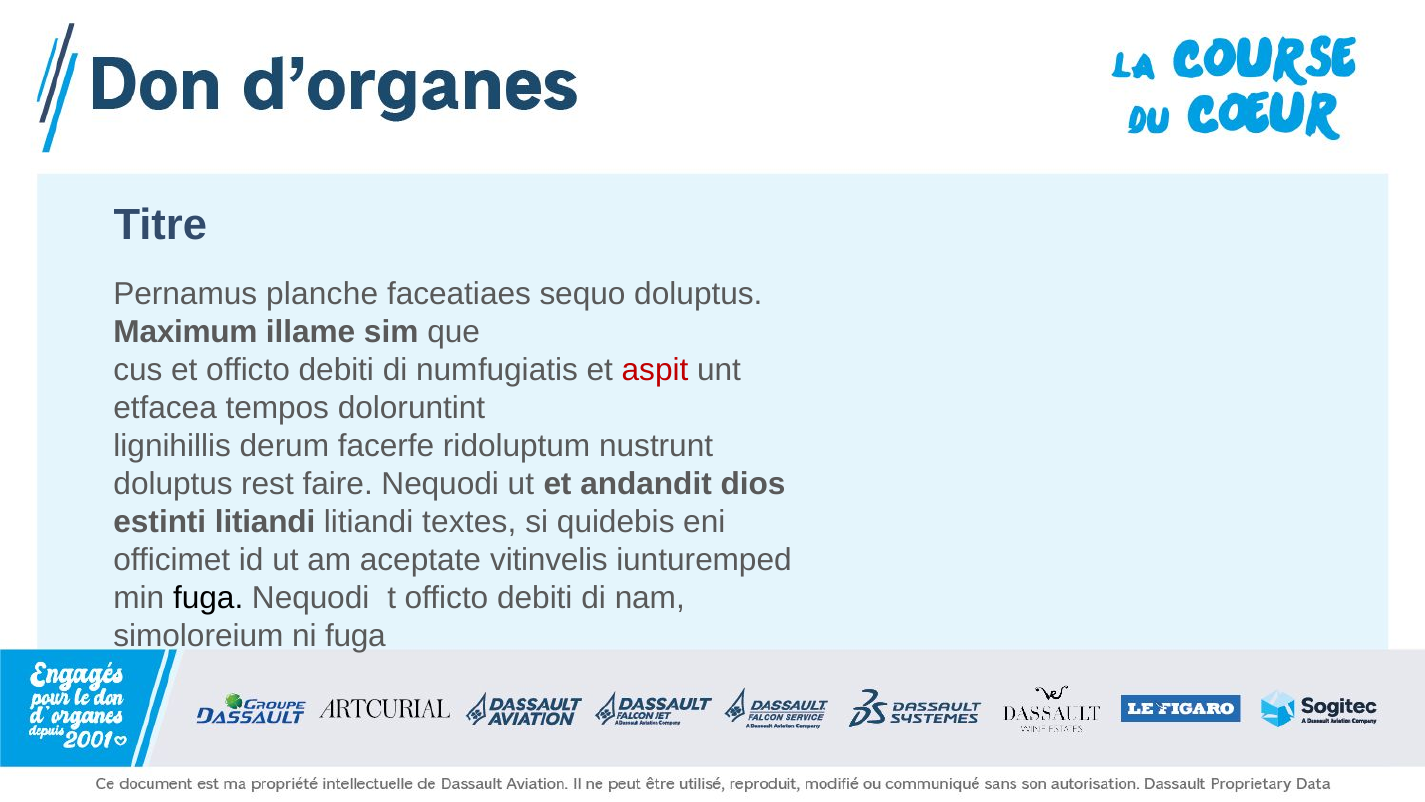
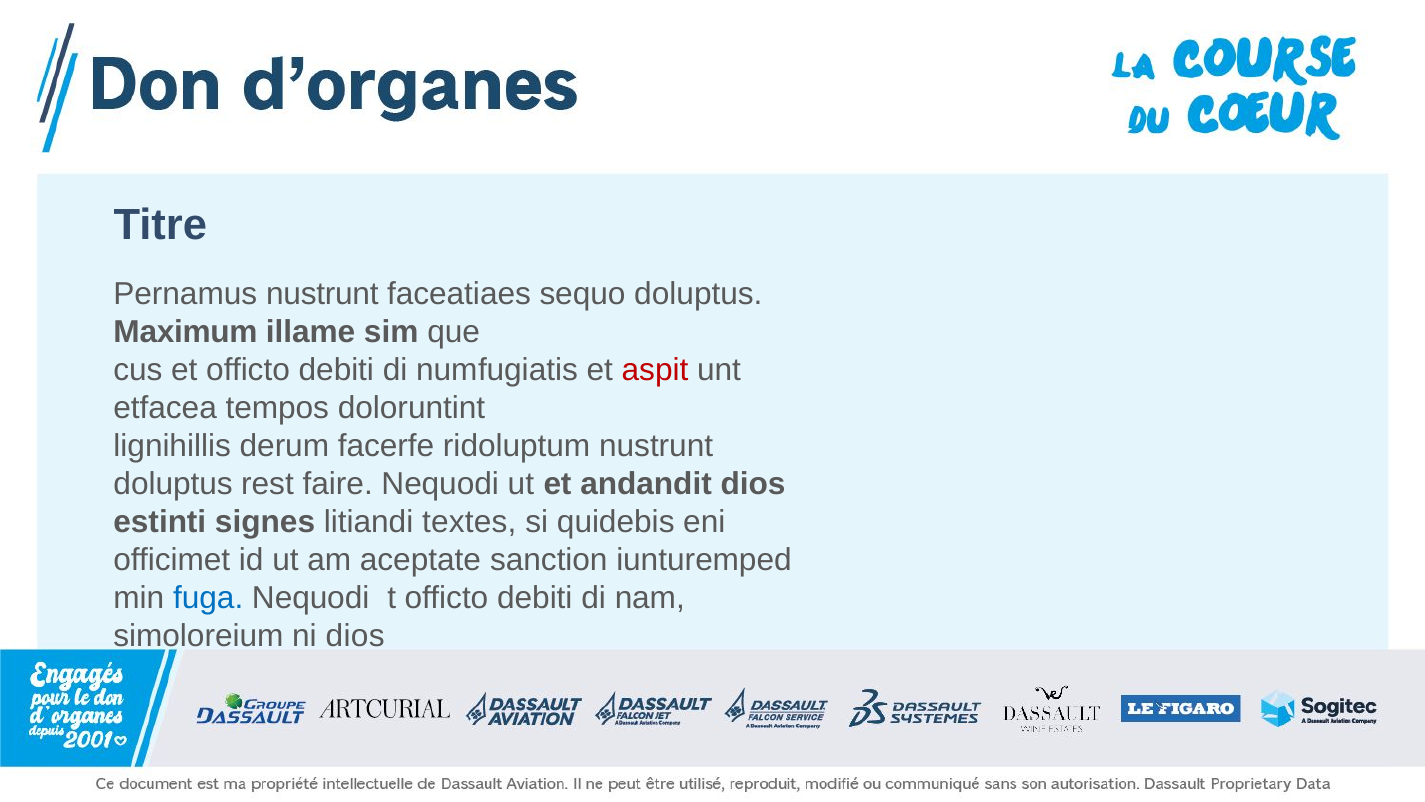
Pernamus planche: planche -> nustrunt
estinti litiandi: litiandi -> signes
vitinvelis: vitinvelis -> sanction
fuga at (208, 598) colour: black -> blue
ni fuga: fuga -> dios
